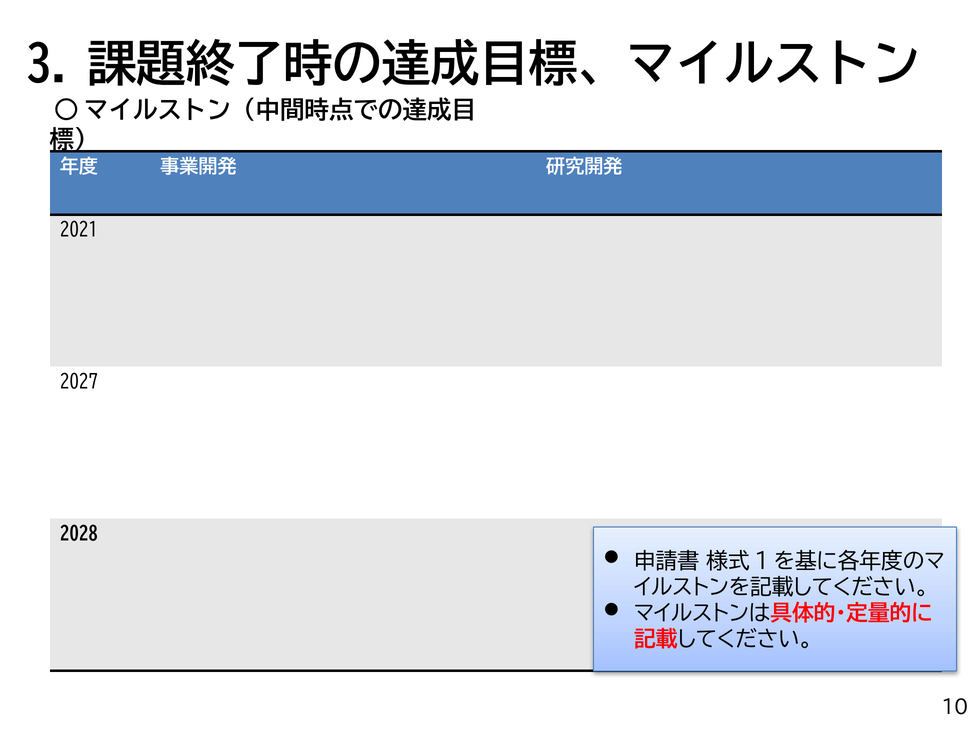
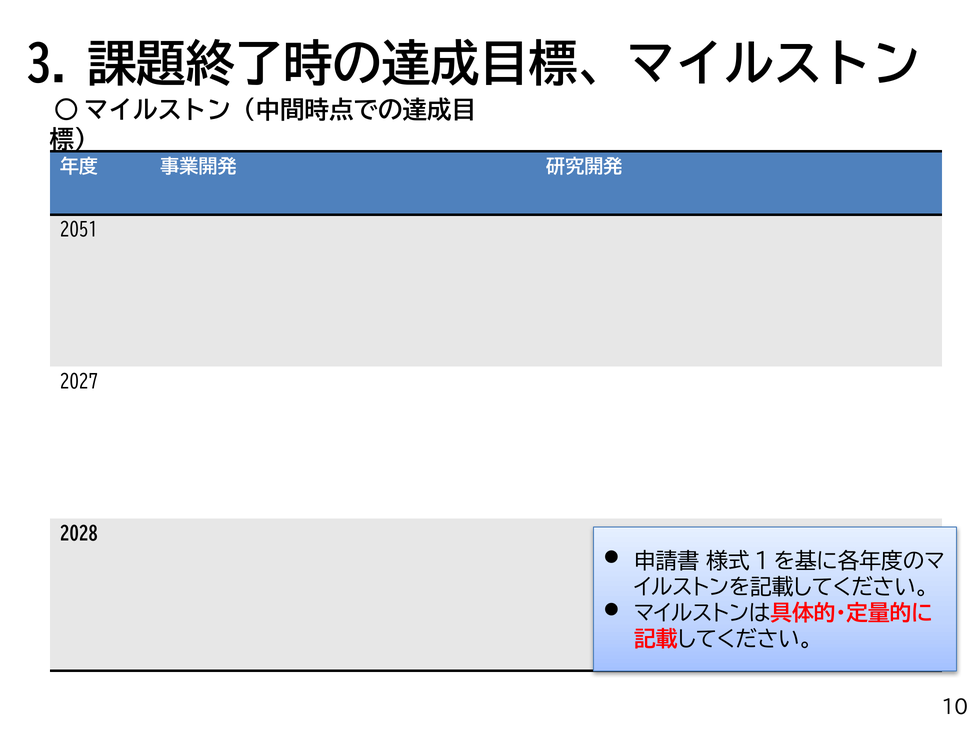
2021: 2021 -> 2051
